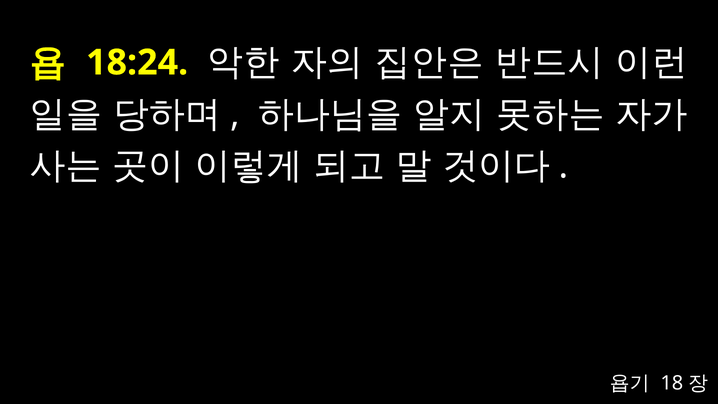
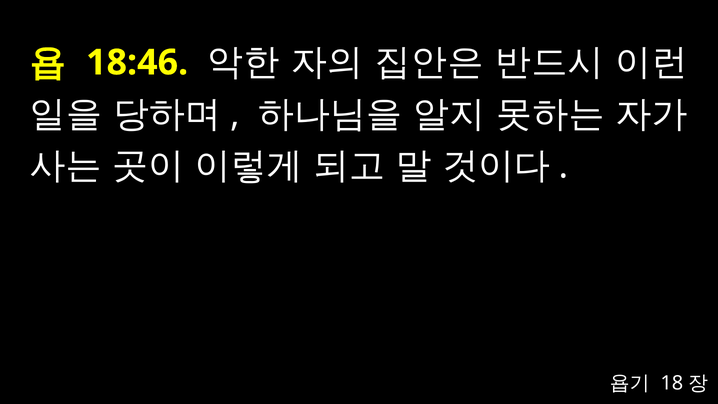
18:24: 18:24 -> 18:46
